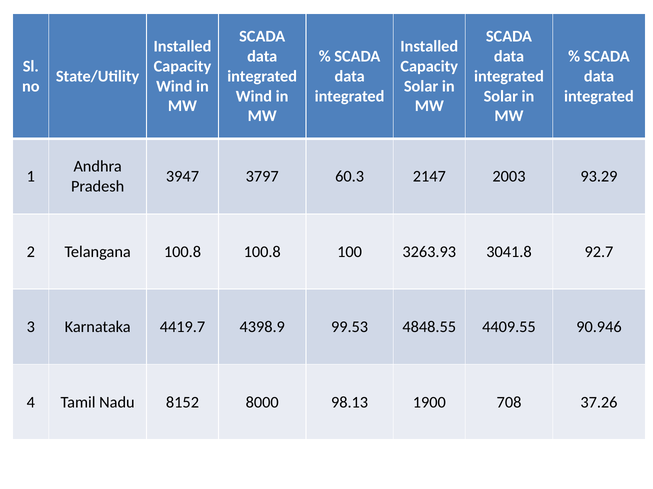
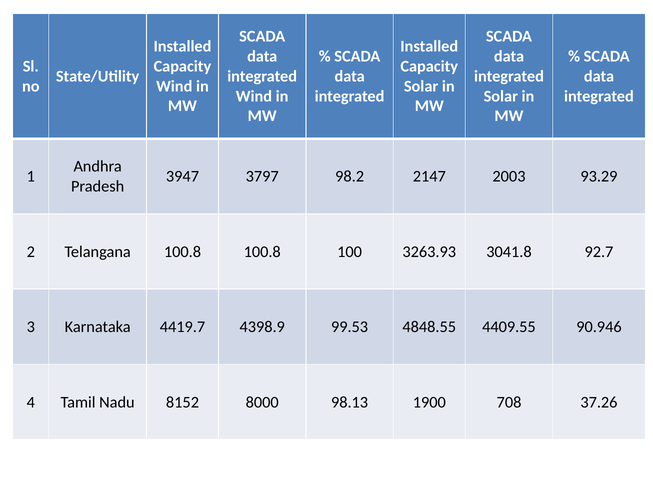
60.3: 60.3 -> 98.2
